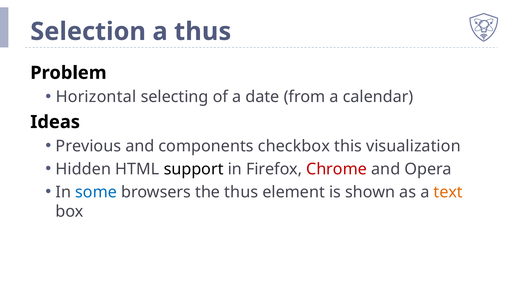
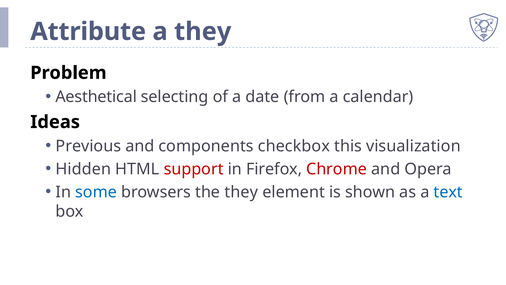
Selection: Selection -> Attribute
a thus: thus -> they
Horizontal: Horizontal -> Aesthetical
support colour: black -> red
the thus: thus -> they
text colour: orange -> blue
